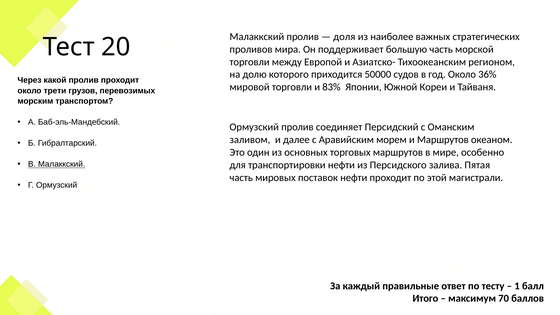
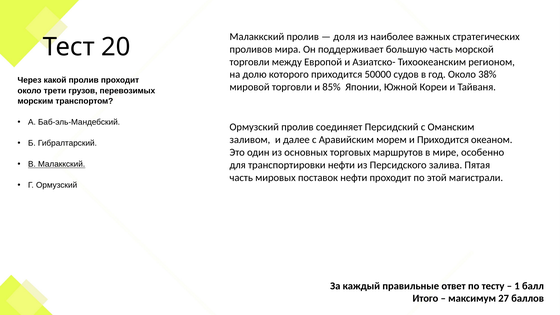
36%: 36% -> 38%
83%: 83% -> 85%
и Маршрутов: Маршрутов -> Приходится
70: 70 -> 27
